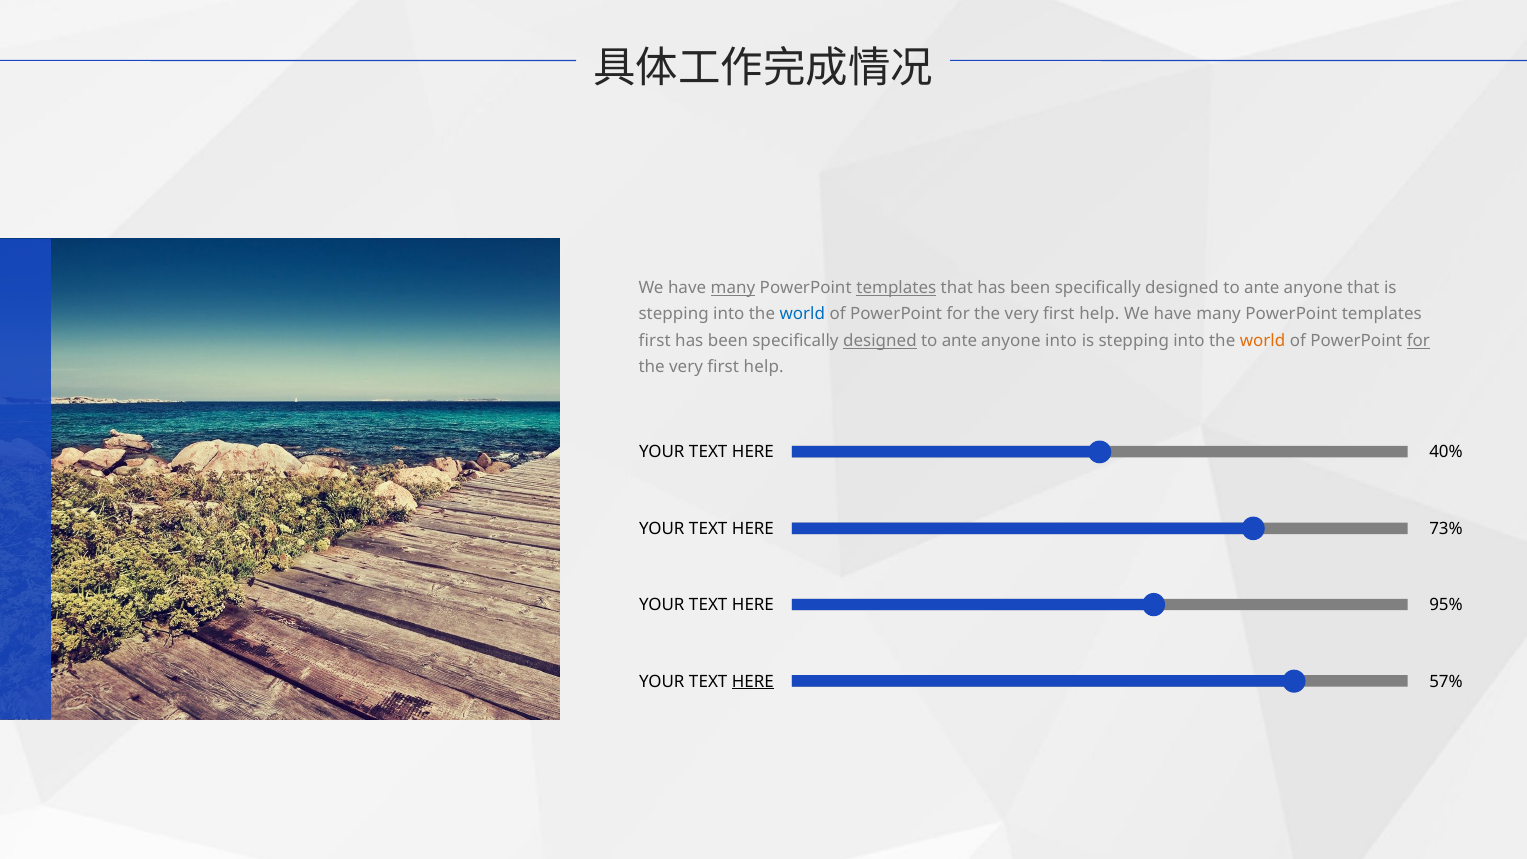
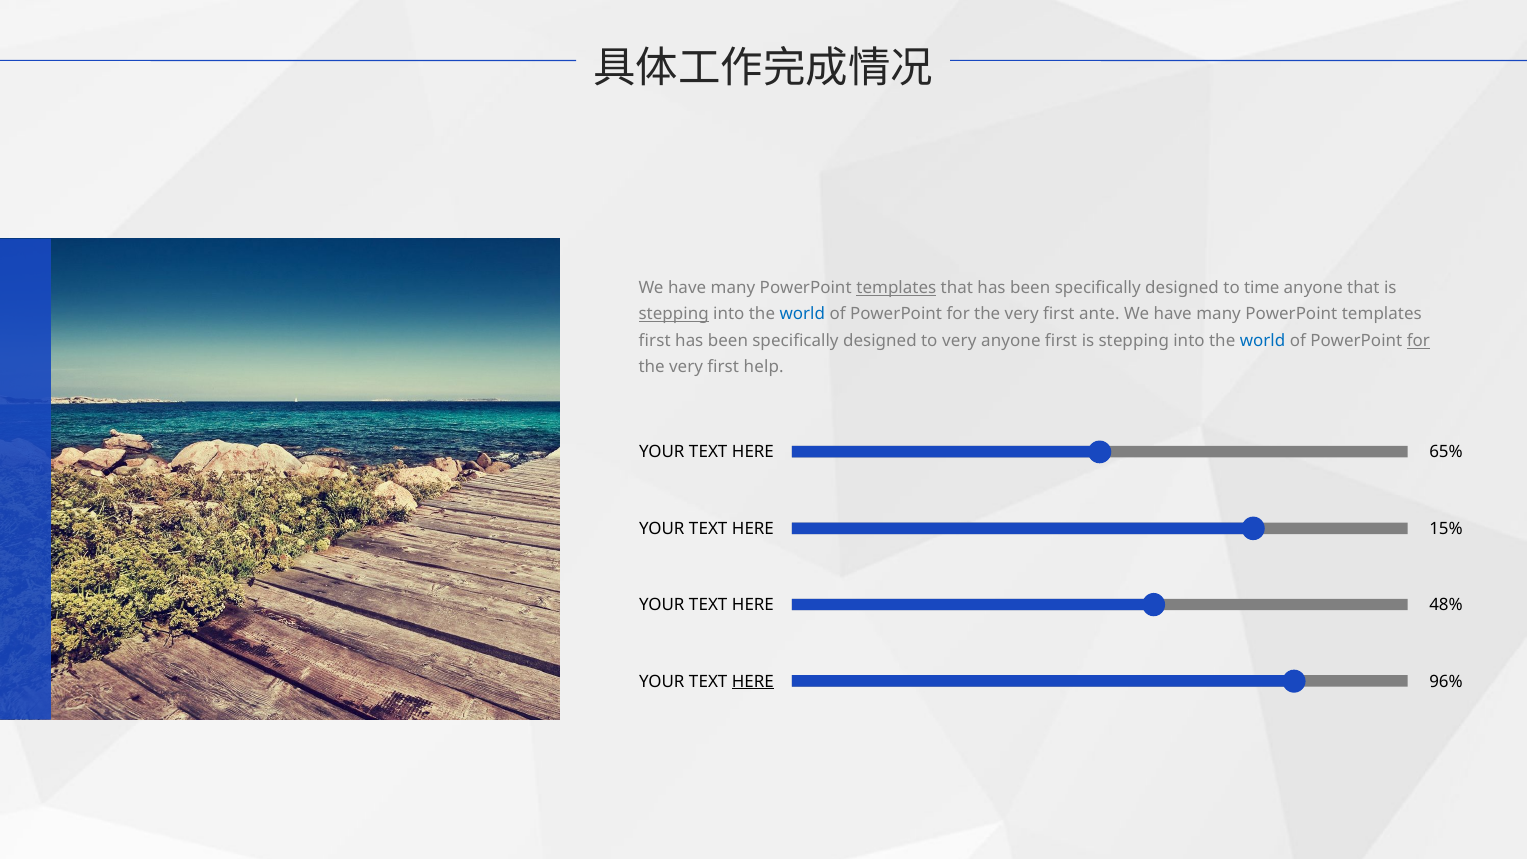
many at (733, 288) underline: present -> none
ante at (1262, 288): ante -> time
stepping at (674, 314) underline: none -> present
help at (1099, 314): help -> ante
designed at (880, 341) underline: present -> none
ante at (959, 341): ante -> very
anyone into: into -> first
world at (1263, 341) colour: orange -> blue
40%: 40% -> 65%
73%: 73% -> 15%
95%: 95% -> 48%
57%: 57% -> 96%
